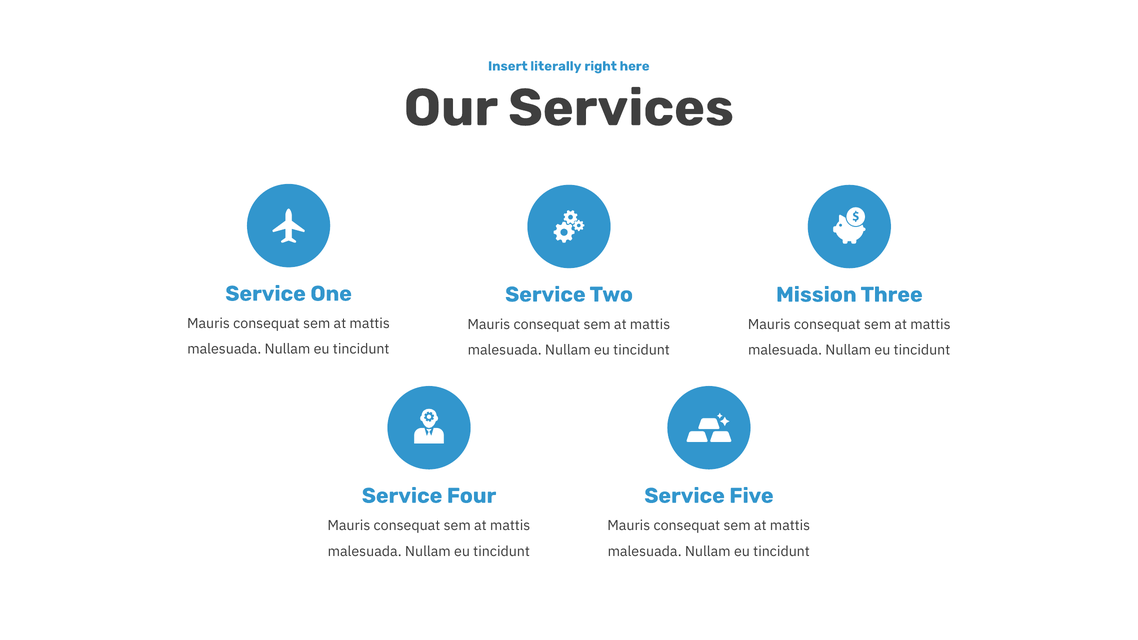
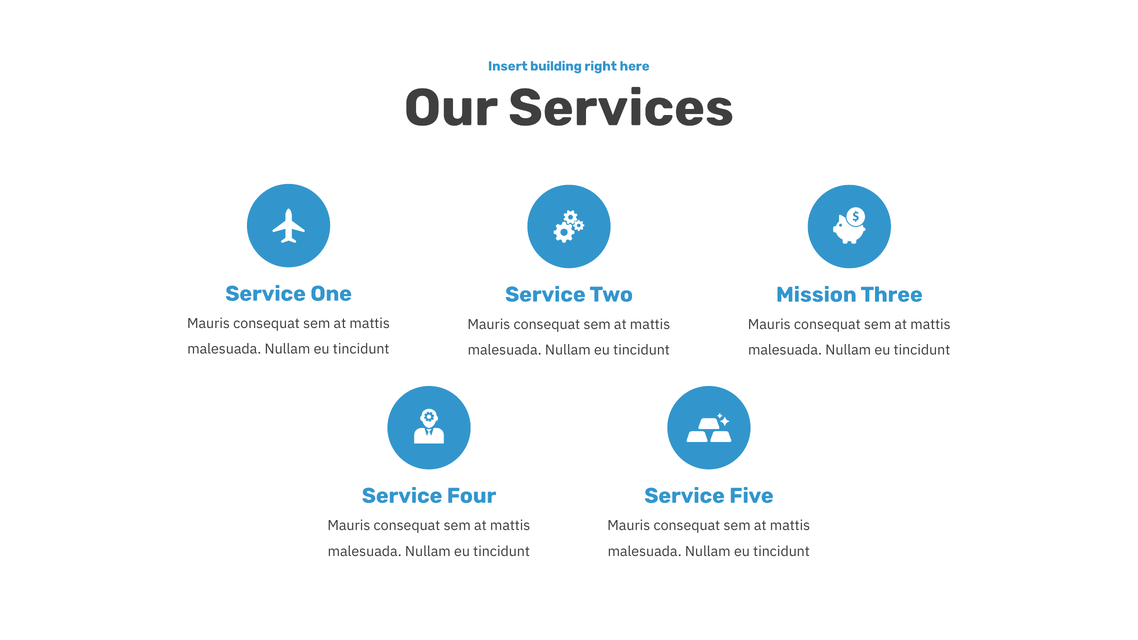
literally: literally -> building
